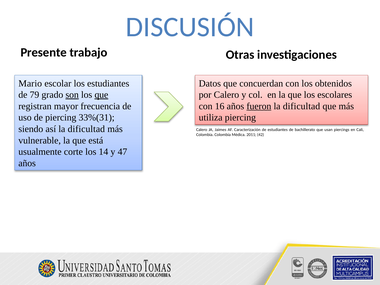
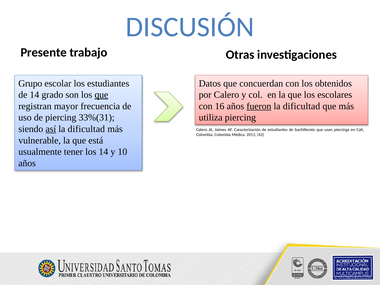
Mario: Mario -> Grupo
de 79: 79 -> 14
son underline: present -> none
así underline: none -> present
corte: corte -> tener
47: 47 -> 10
